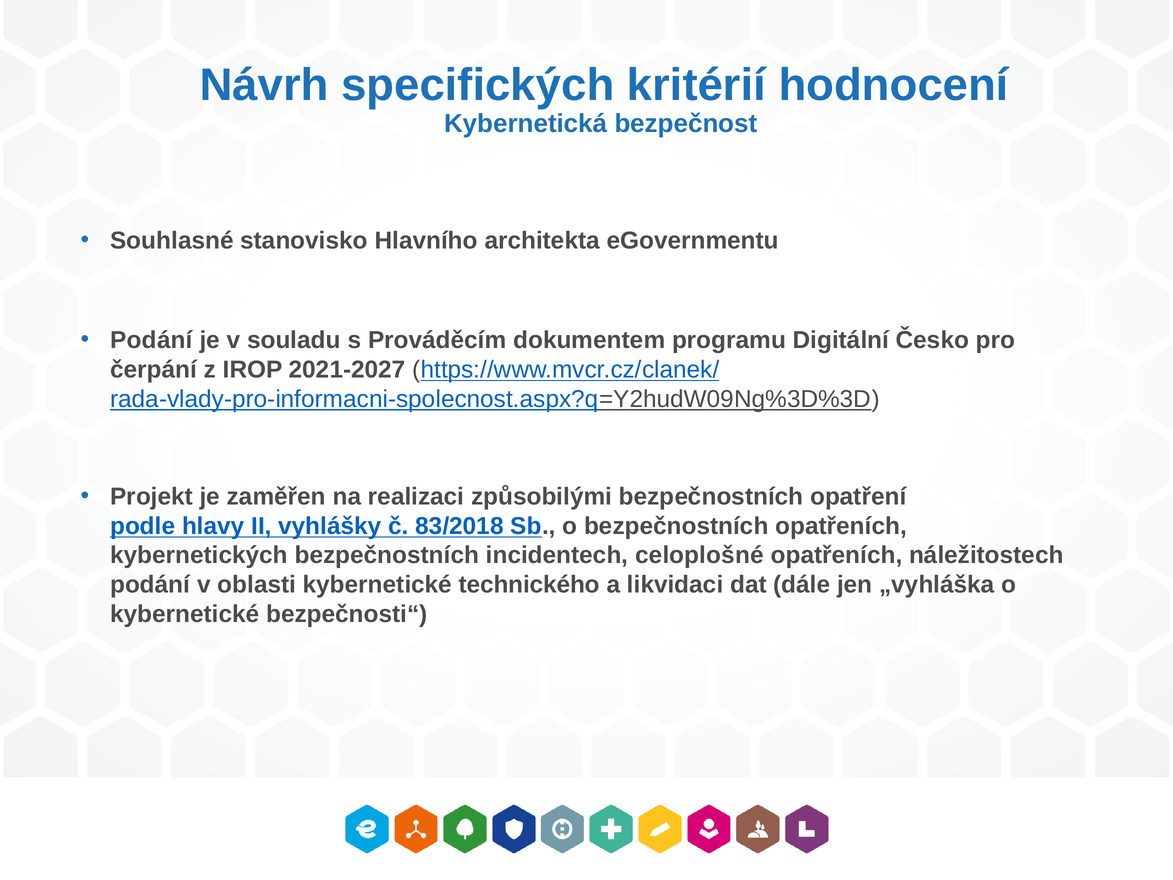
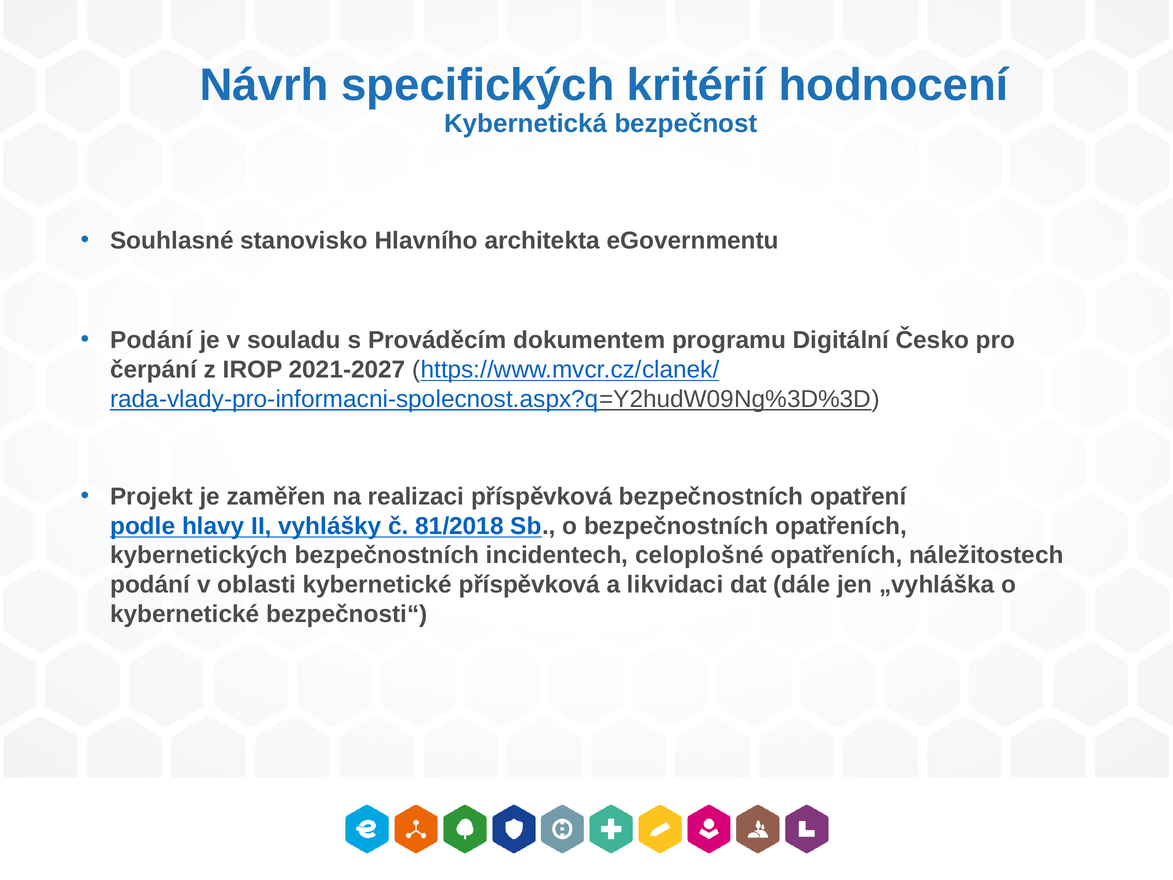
realizaci způsobilými: způsobilými -> příspěvková
83/2018: 83/2018 -> 81/2018
kybernetické technického: technického -> příspěvková
